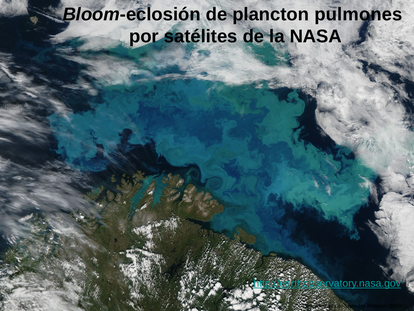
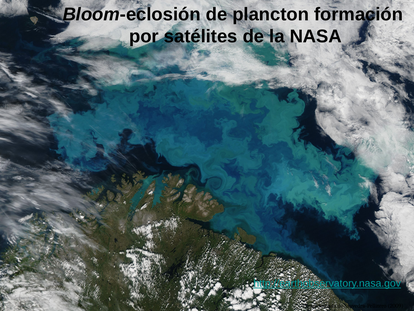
pulmones: pulmones -> formación
